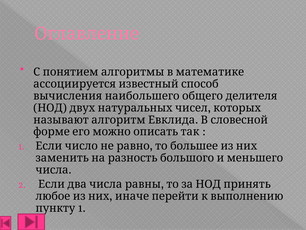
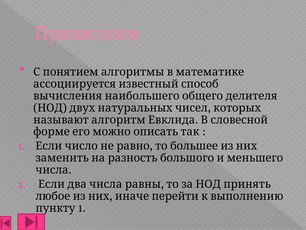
Оглавление: Оглавление -> Правилами
